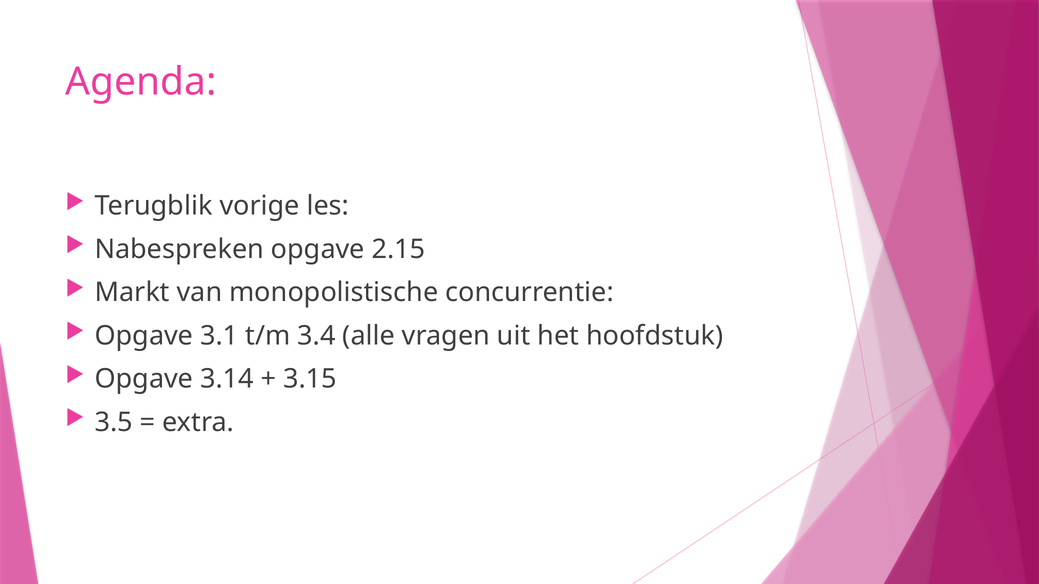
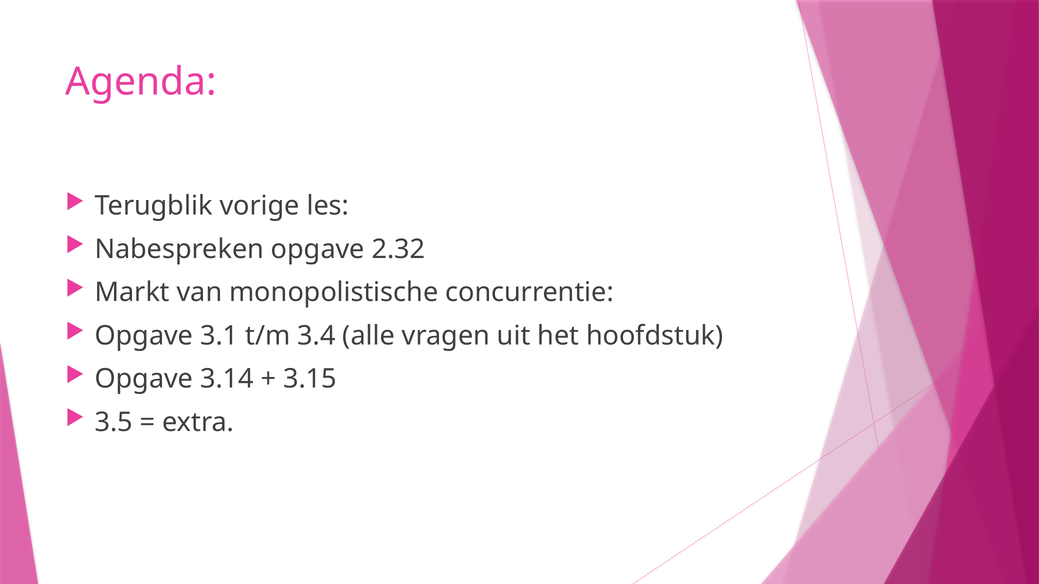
2.15: 2.15 -> 2.32
